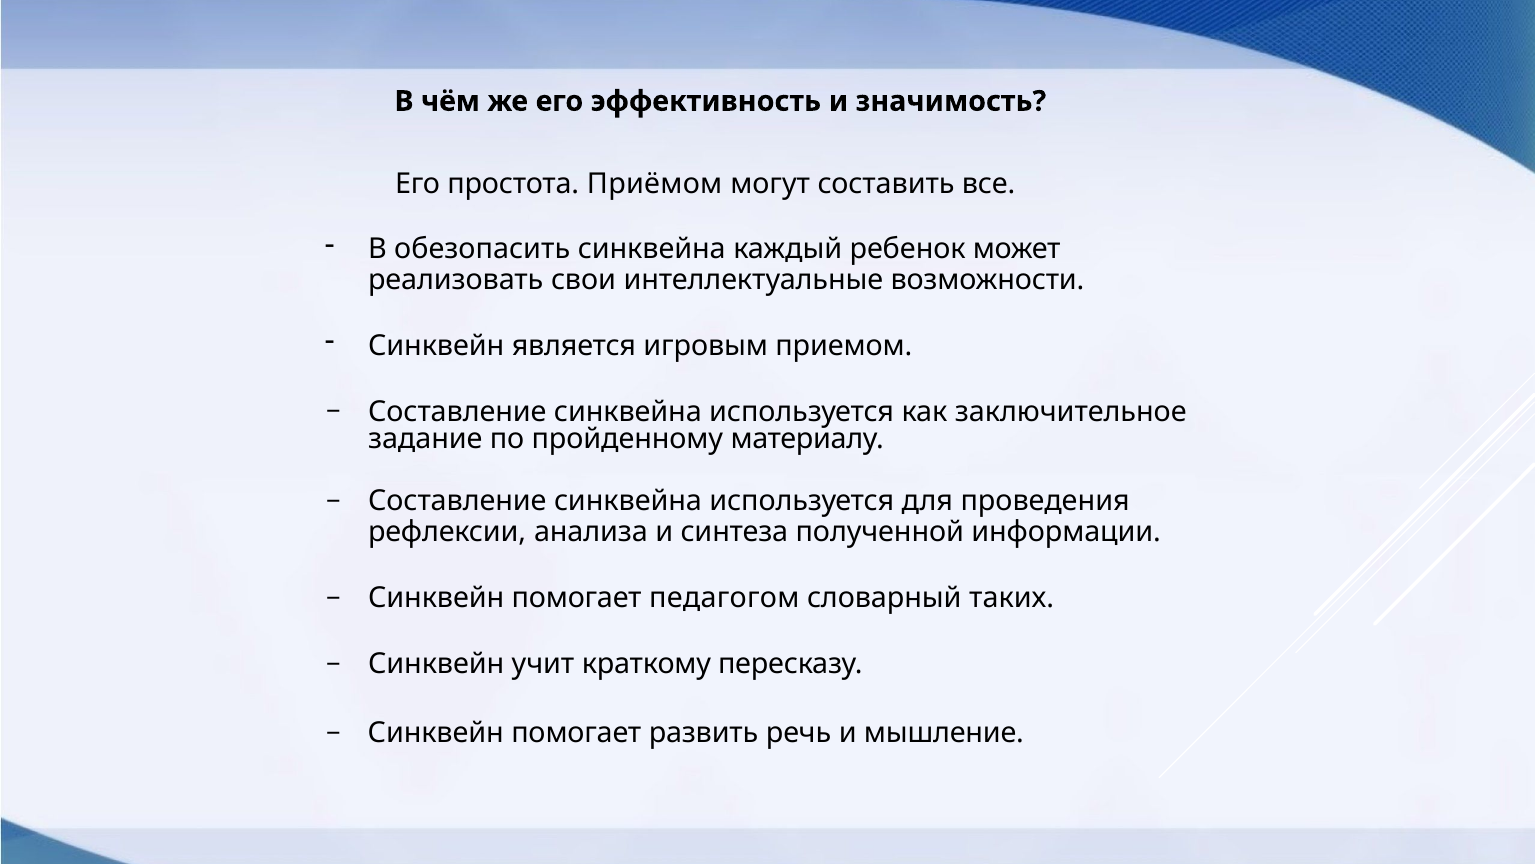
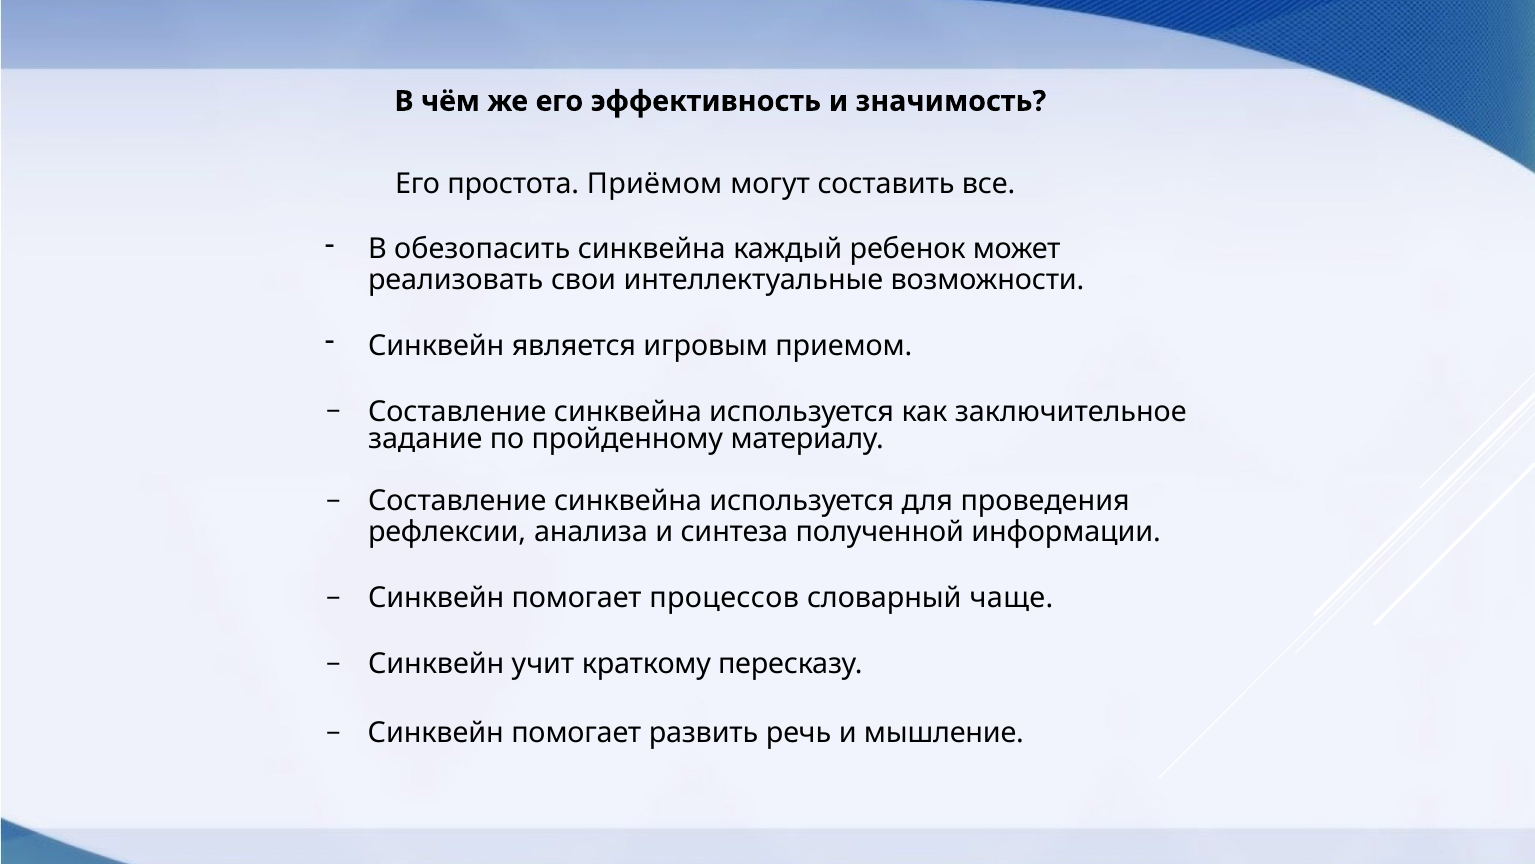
педагогом: педагогом -> процессов
таких: таких -> чаще
